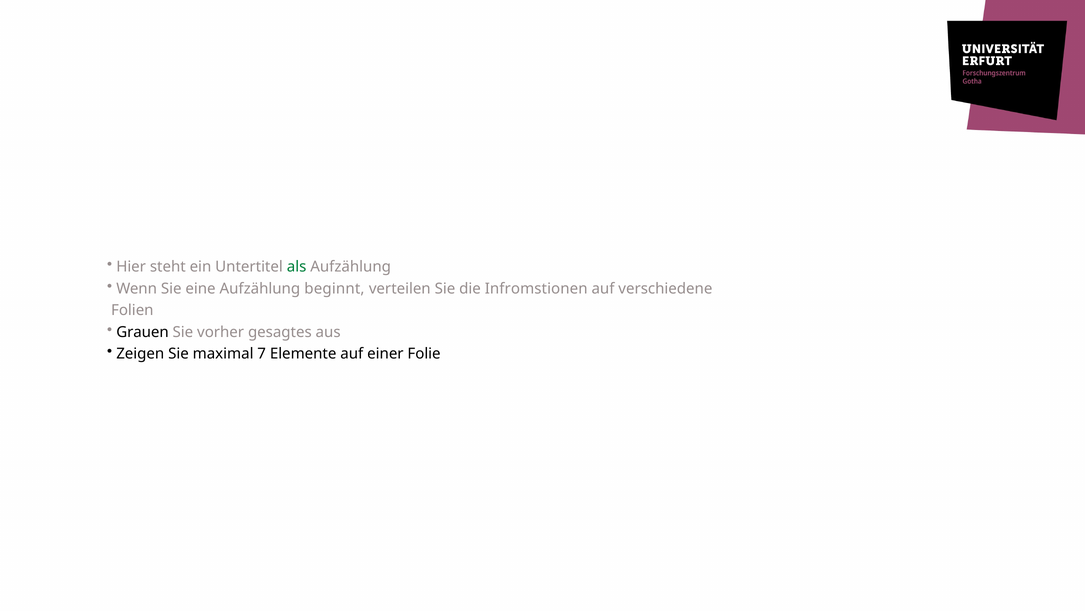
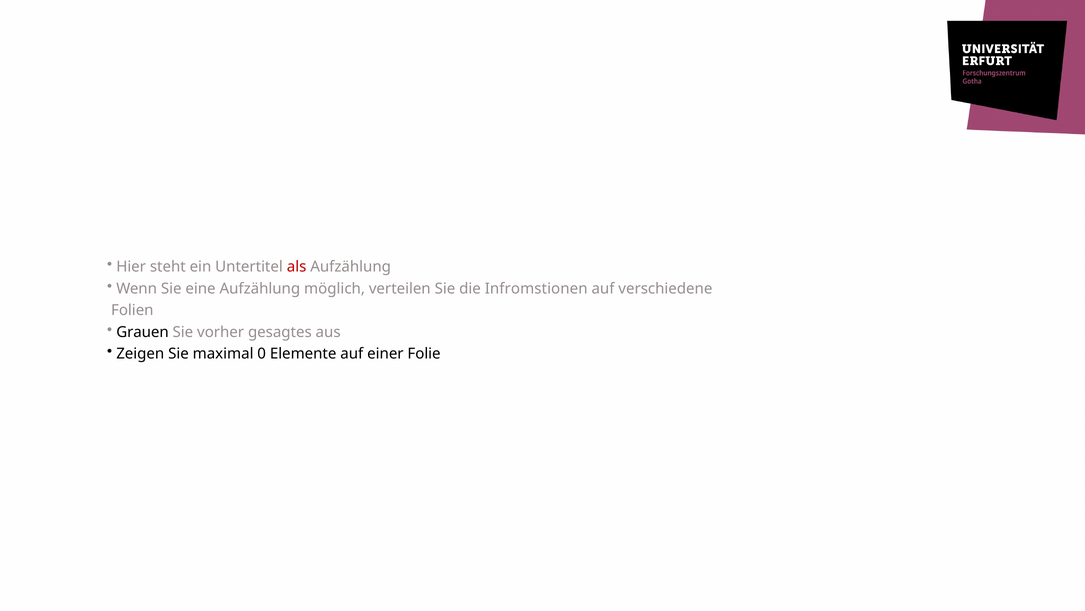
als colour: green -> red
beginnt: beginnt -> möglich
7: 7 -> 0
